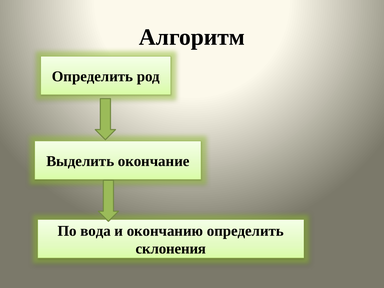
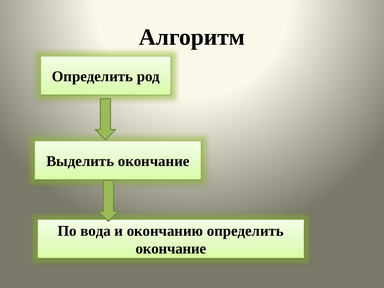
склонения at (171, 249): склонения -> окончание
